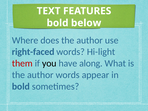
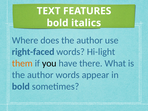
below: below -> italics
them colour: red -> orange
along: along -> there
